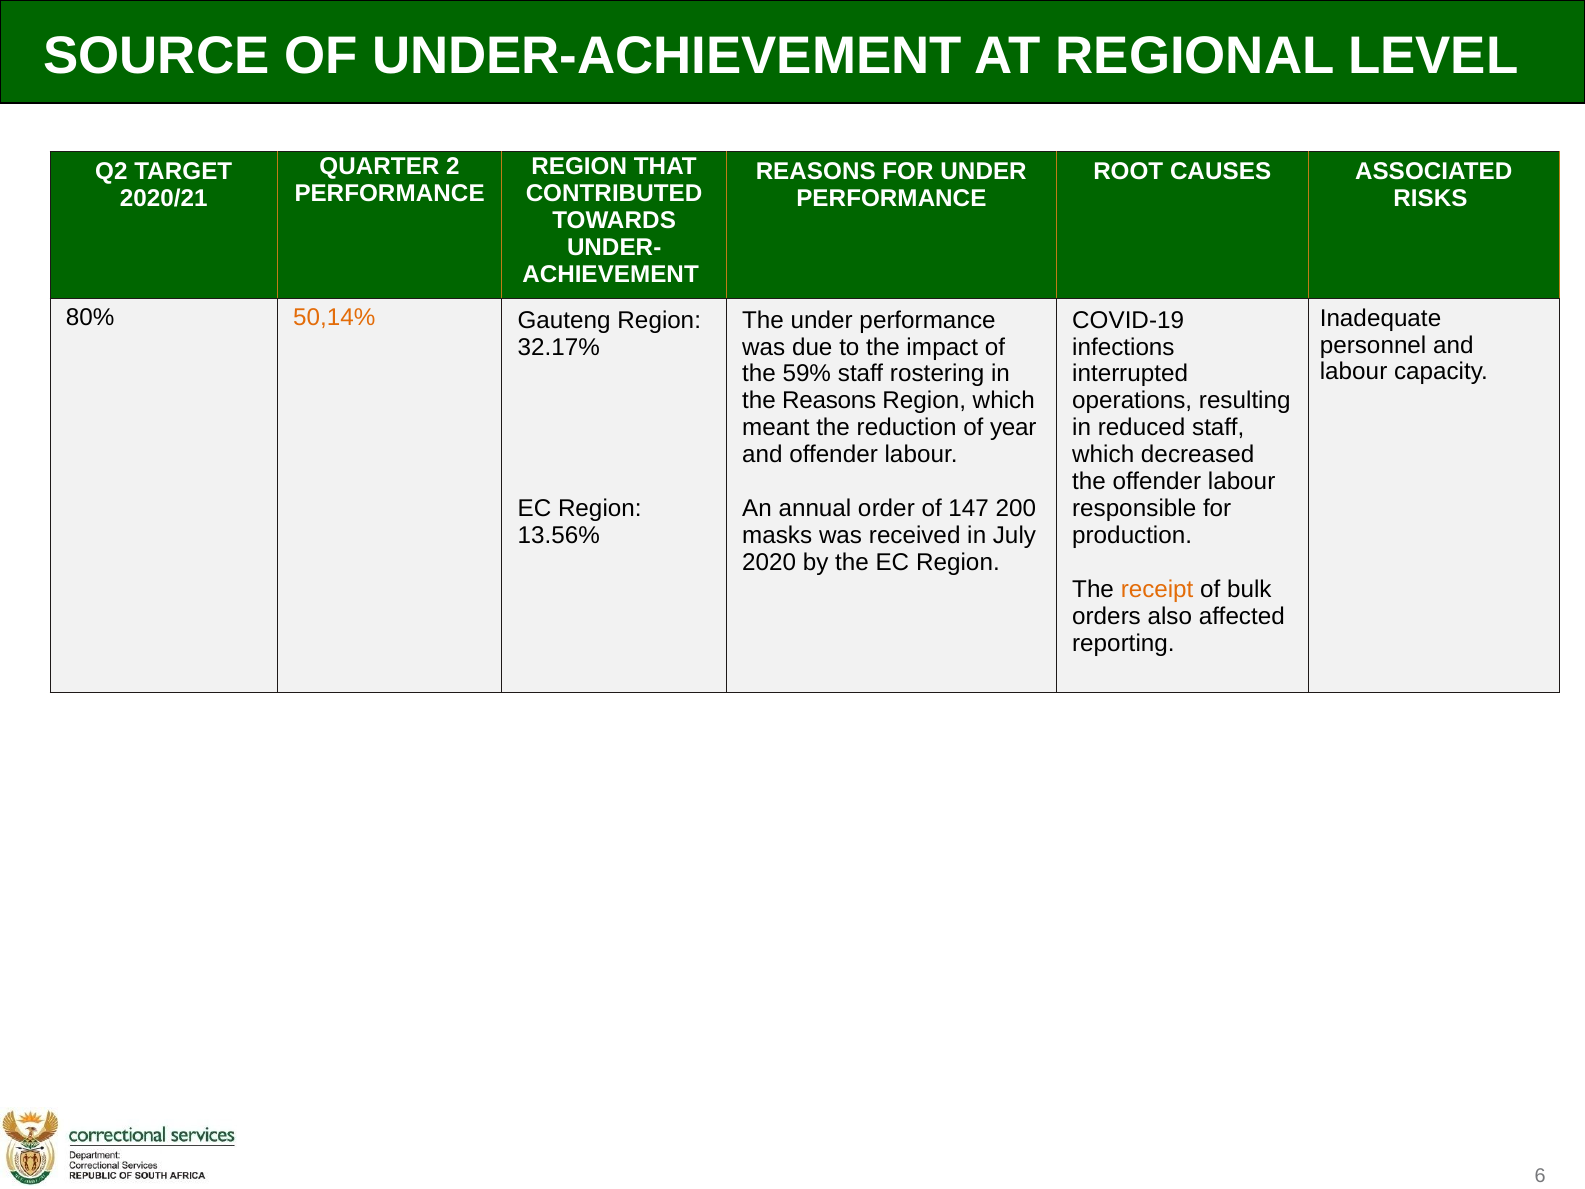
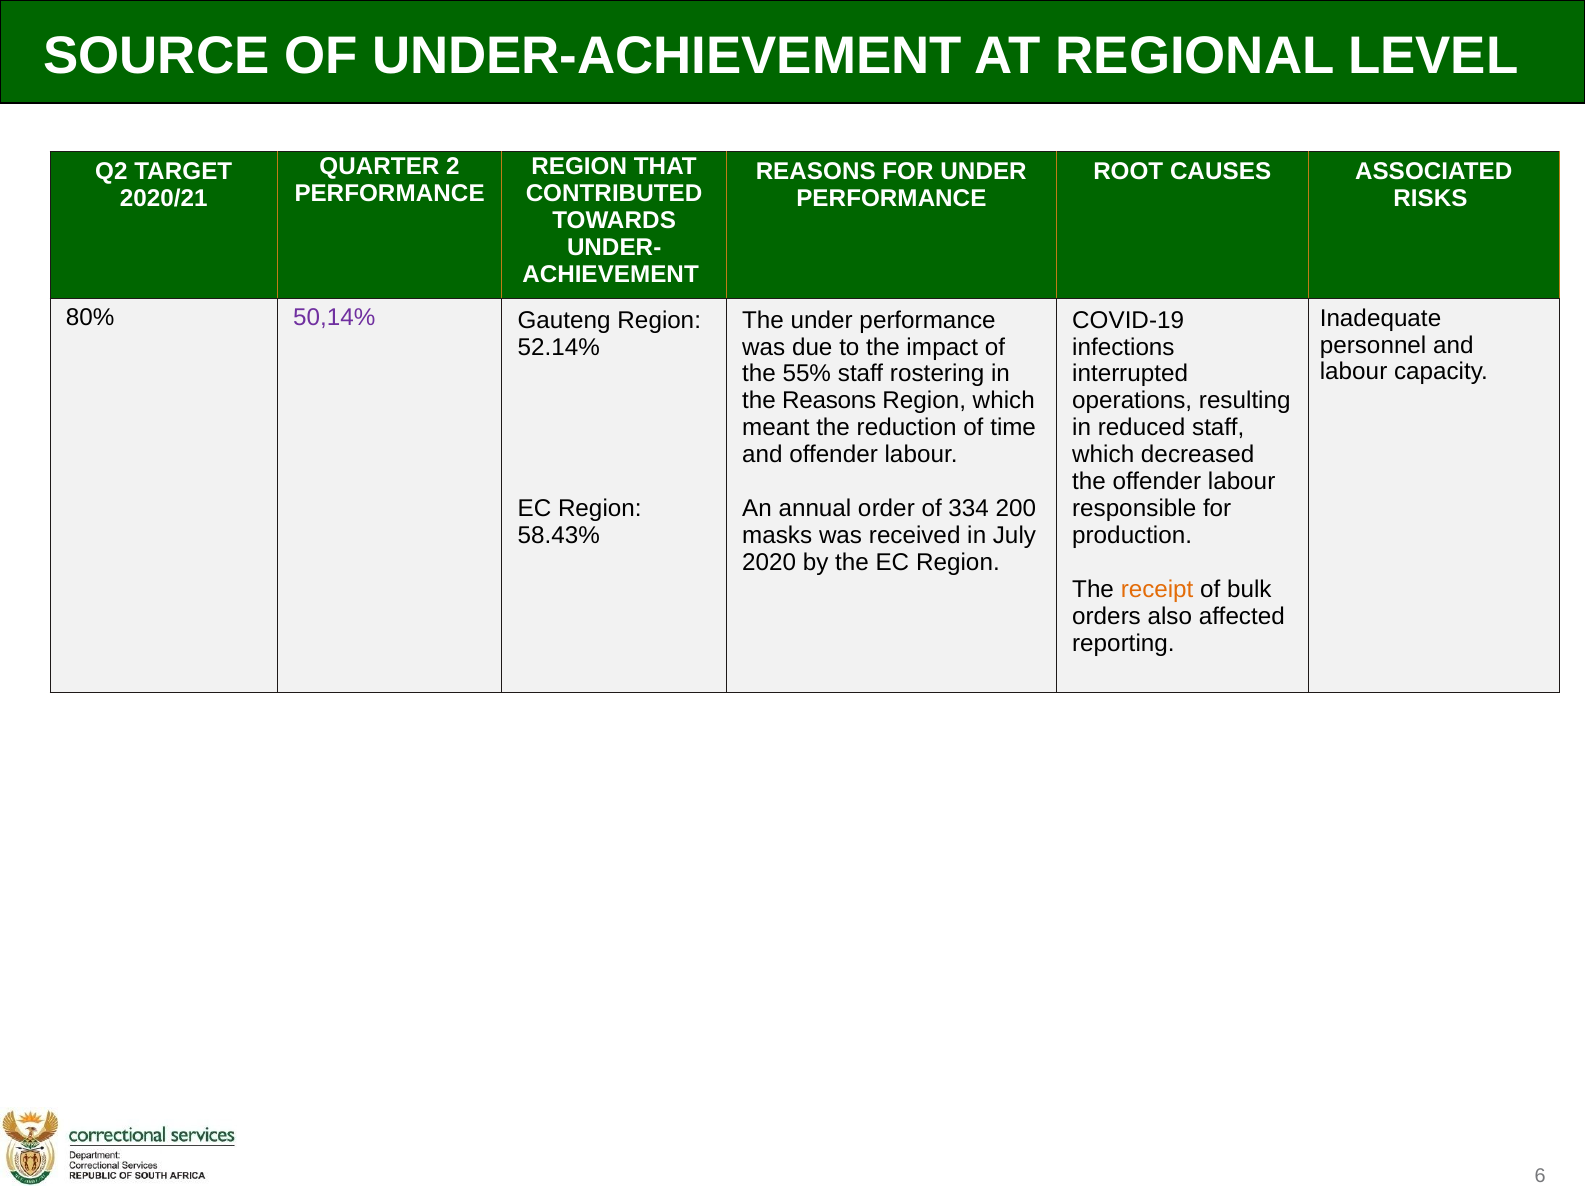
50,14% colour: orange -> purple
32.17%: 32.17% -> 52.14%
59%: 59% -> 55%
year: year -> time
147: 147 -> 334
13.56%: 13.56% -> 58.43%
